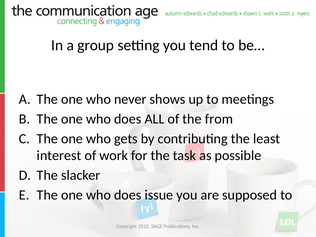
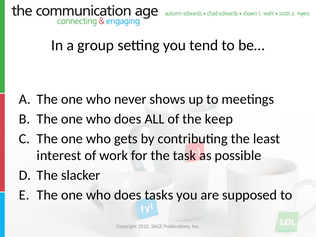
from: from -> keep
issue: issue -> tasks
